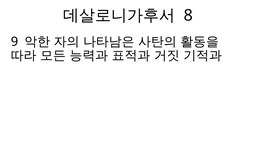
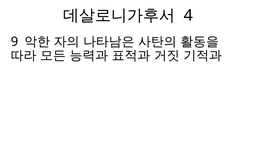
8: 8 -> 4
